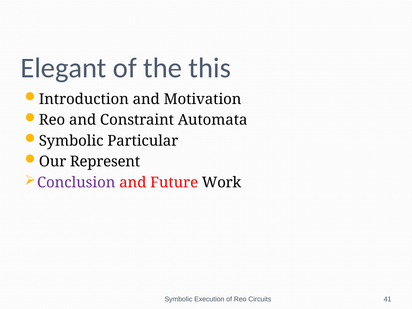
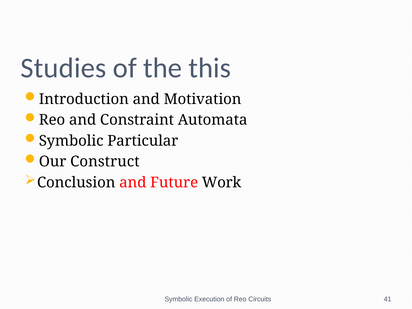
Elegant: Elegant -> Studies
Represent: Represent -> Construct
Conclusion colour: purple -> black
